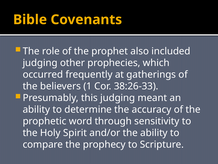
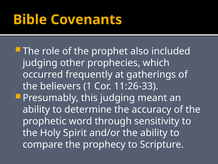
38:26-33: 38:26-33 -> 11:26-33
